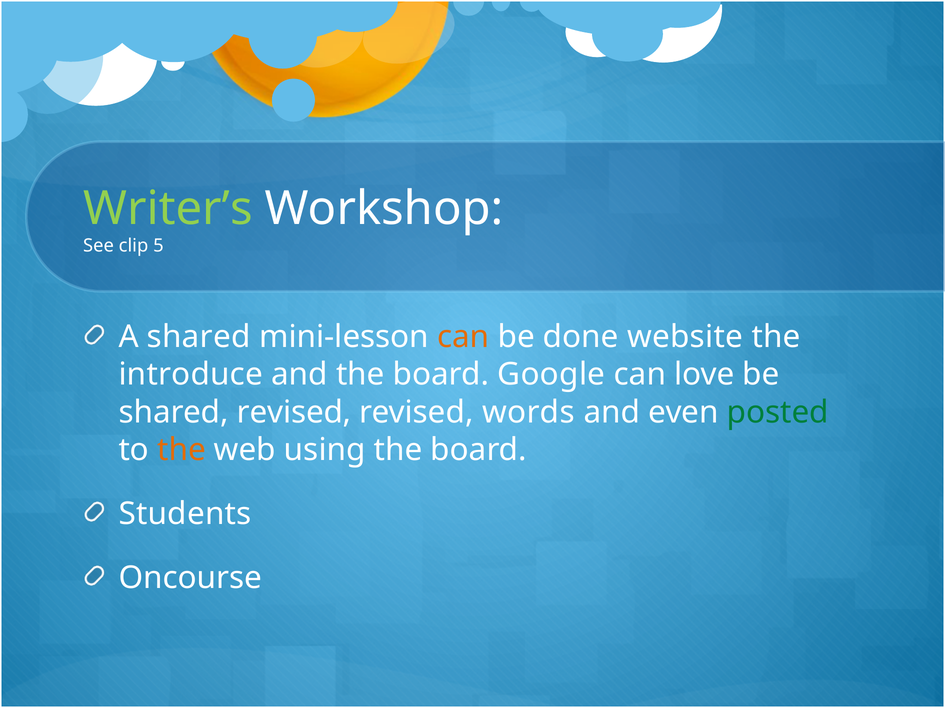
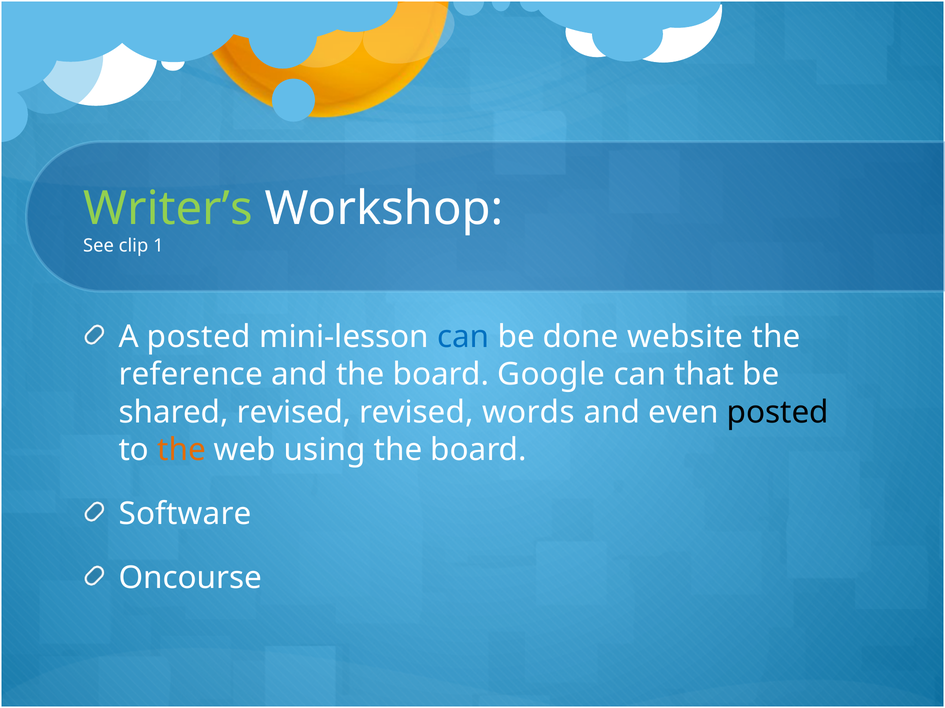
5: 5 -> 1
A shared: shared -> posted
can at (463, 337) colour: orange -> blue
introduce: introduce -> reference
love: love -> that
posted at (778, 413) colour: green -> black
Students: Students -> Software
